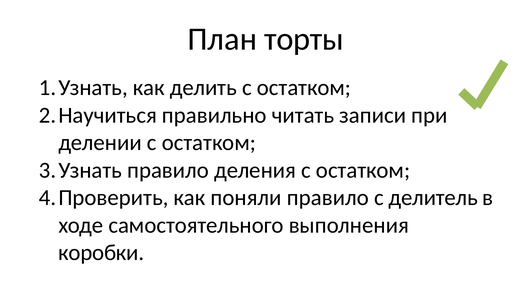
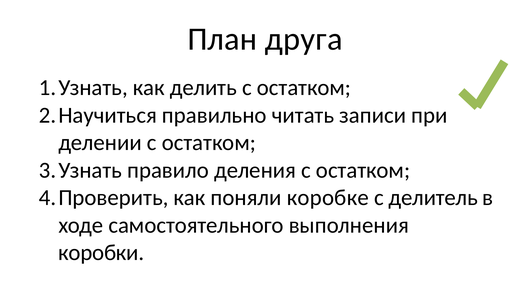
торты: торты -> друга
поняли правило: правило -> коробке
